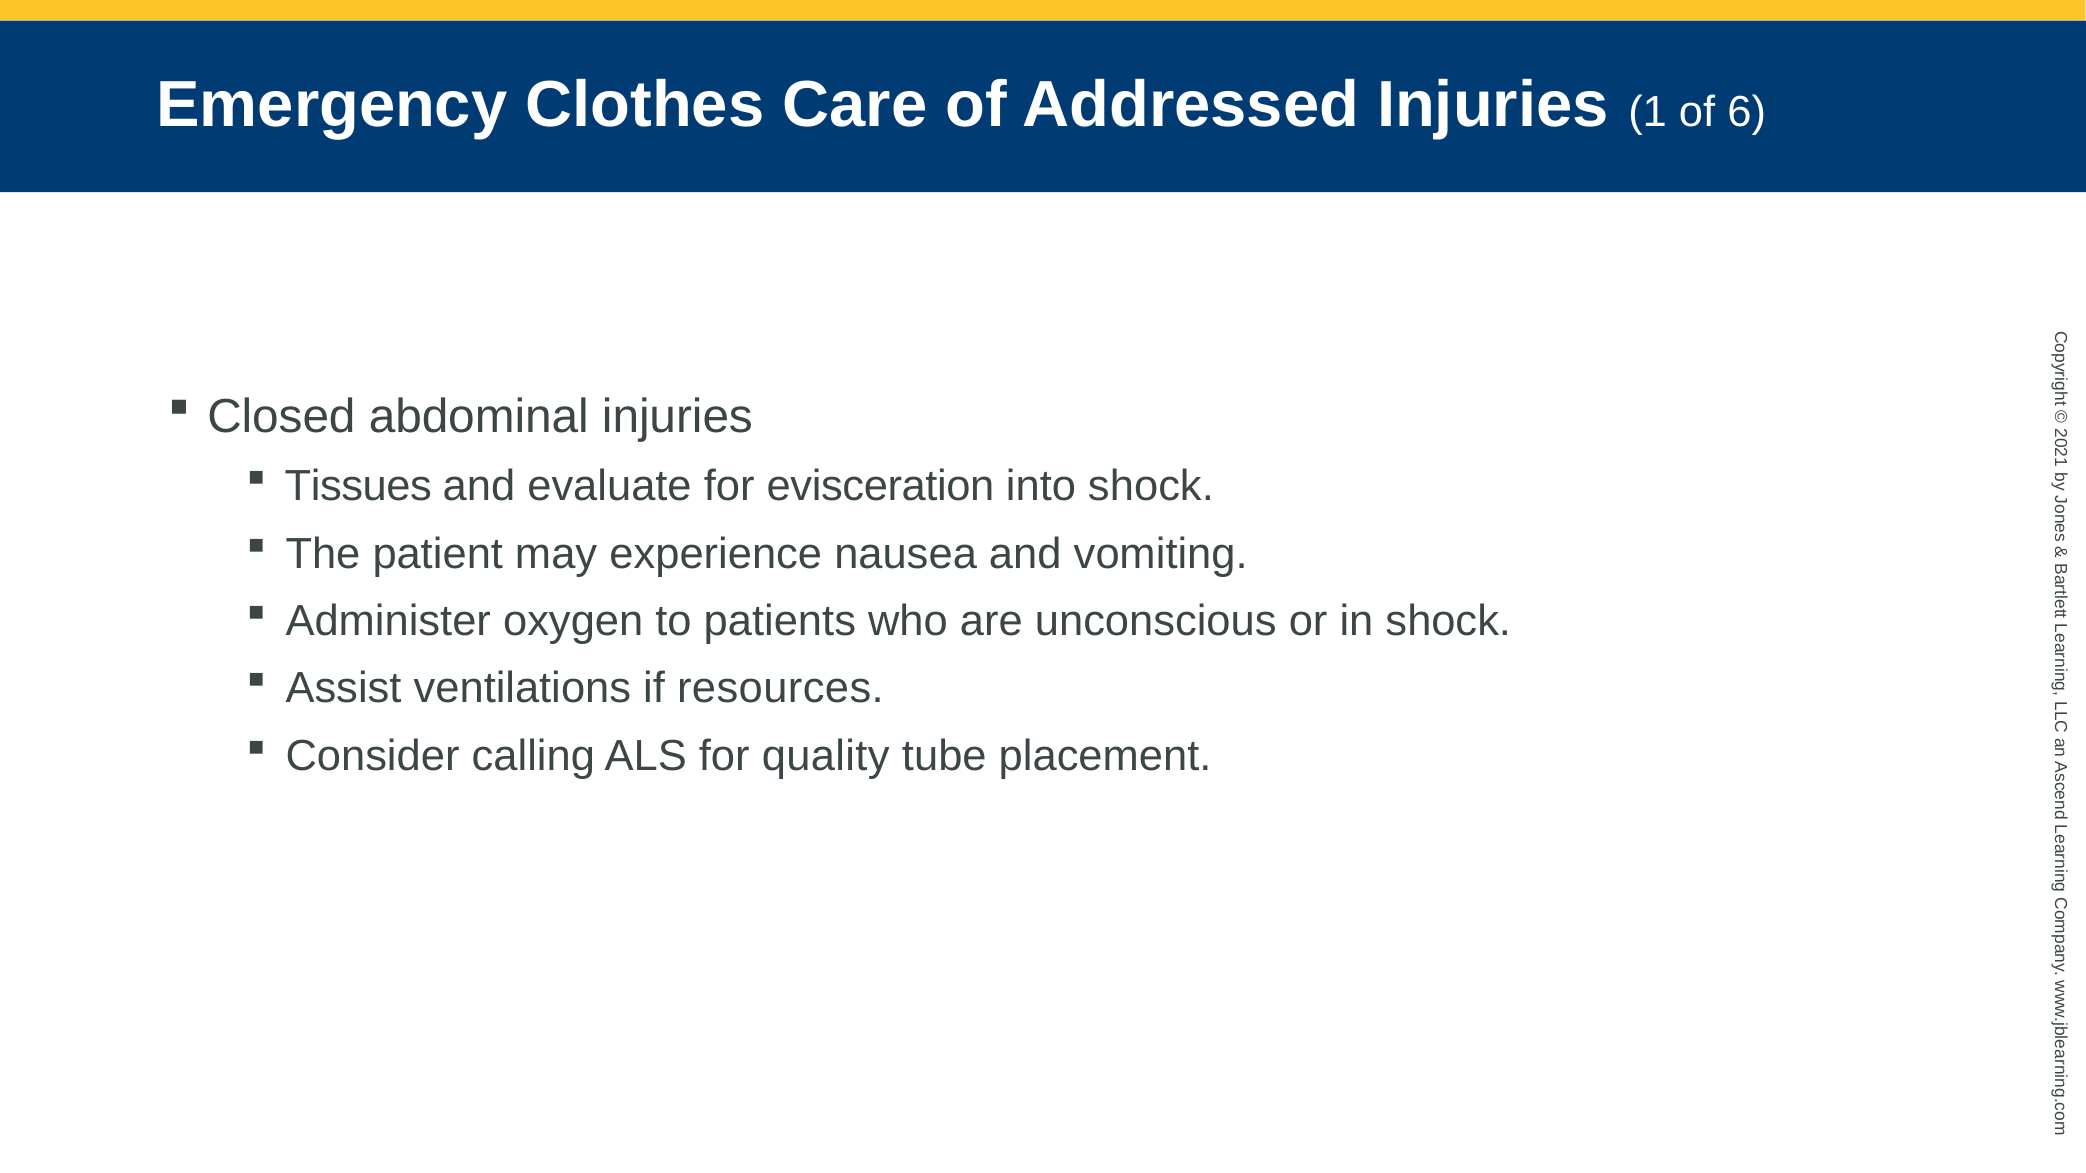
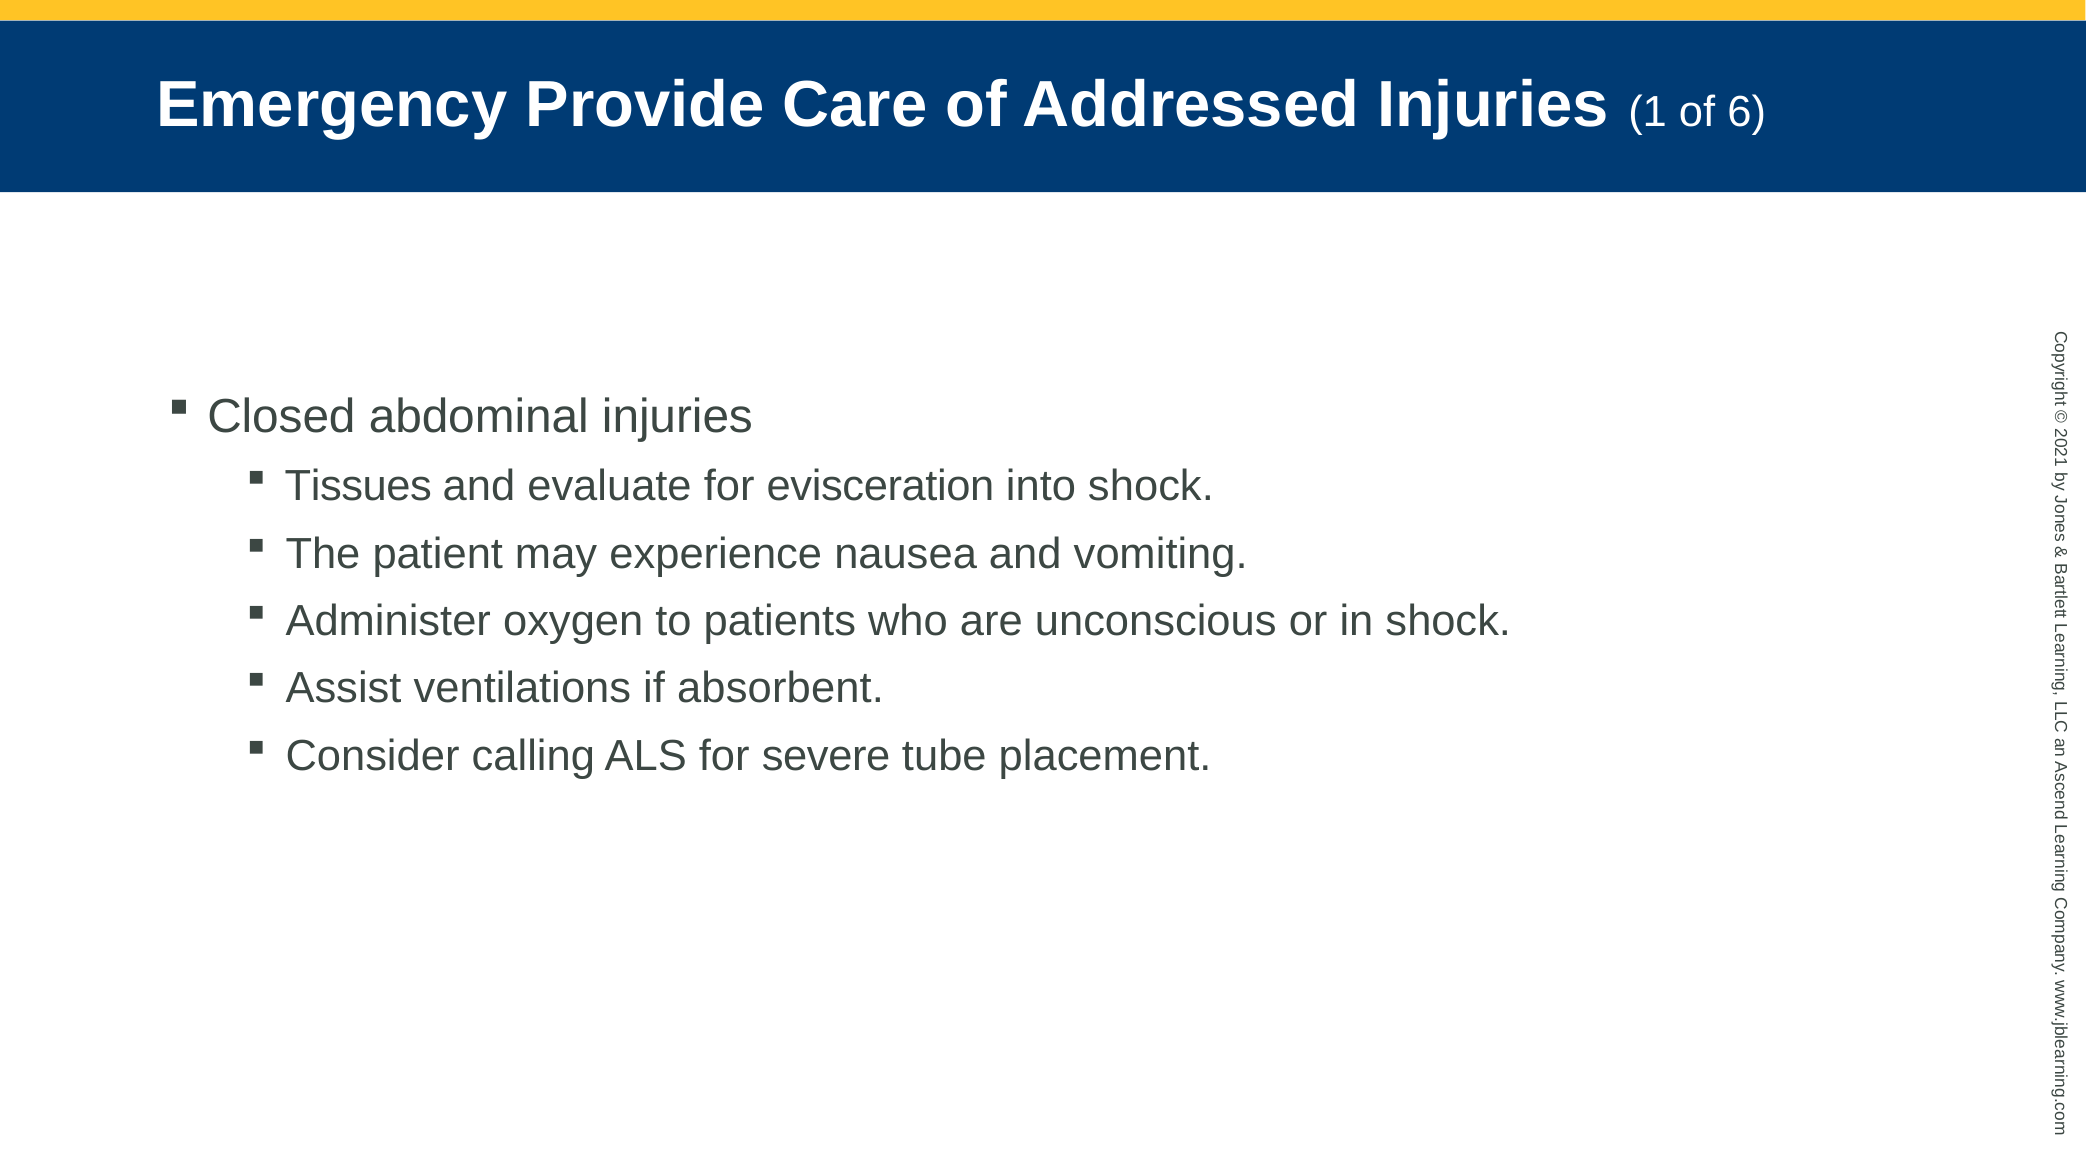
Clothes: Clothes -> Provide
resources: resources -> absorbent
quality: quality -> severe
